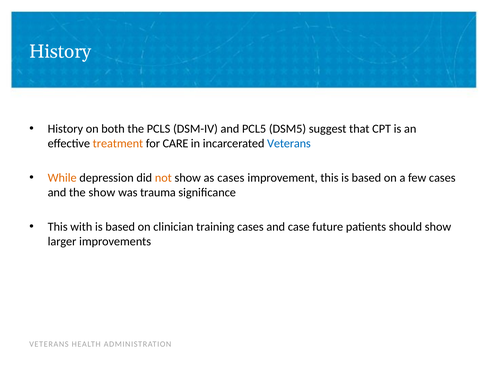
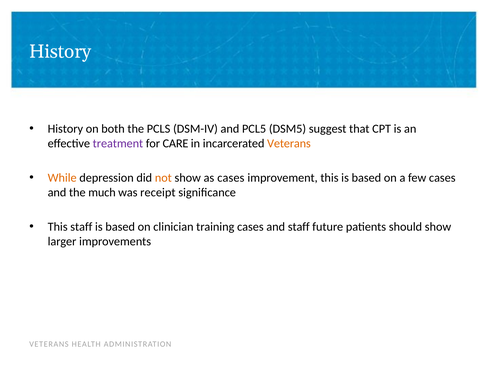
treatment colour: orange -> purple
Veterans at (289, 143) colour: blue -> orange
the show: show -> much
trauma: trauma -> receipt
This with: with -> staff
and case: case -> staff
